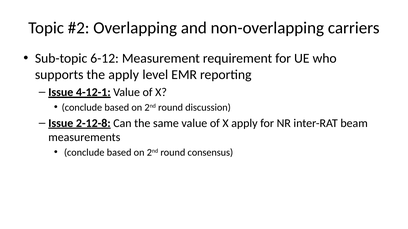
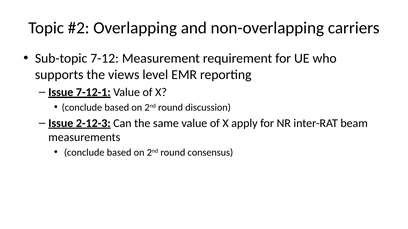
6-12: 6-12 -> 7-12
the apply: apply -> views
4-12-1: 4-12-1 -> 7-12-1
2-12-8: 2-12-8 -> 2-12-3
